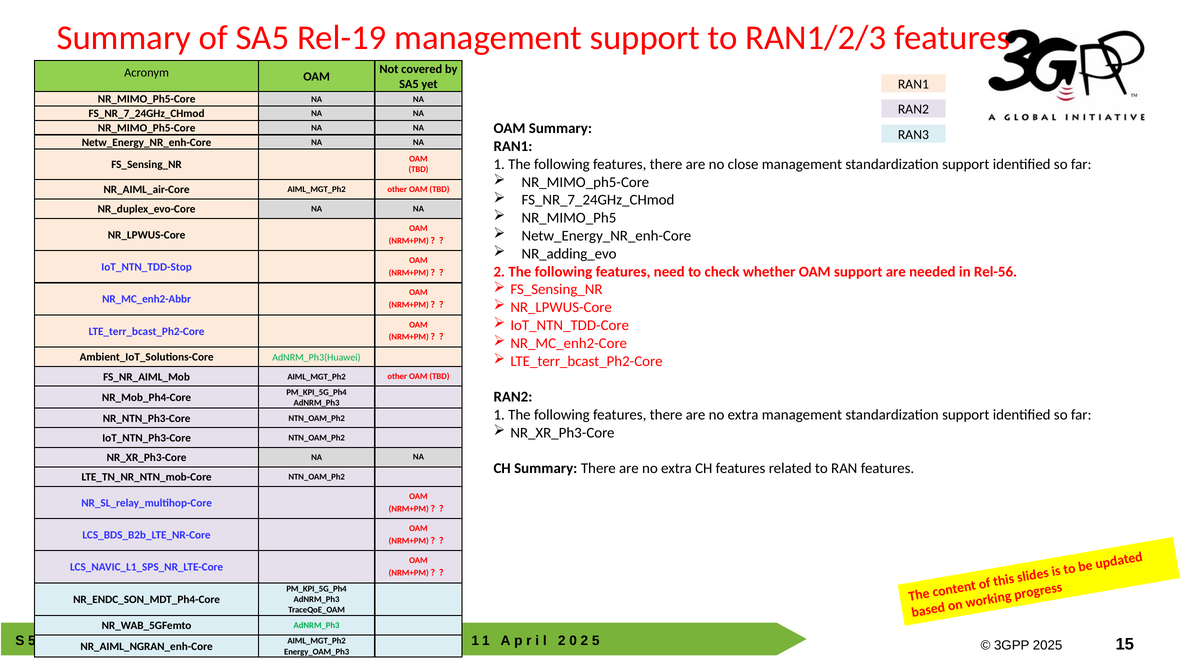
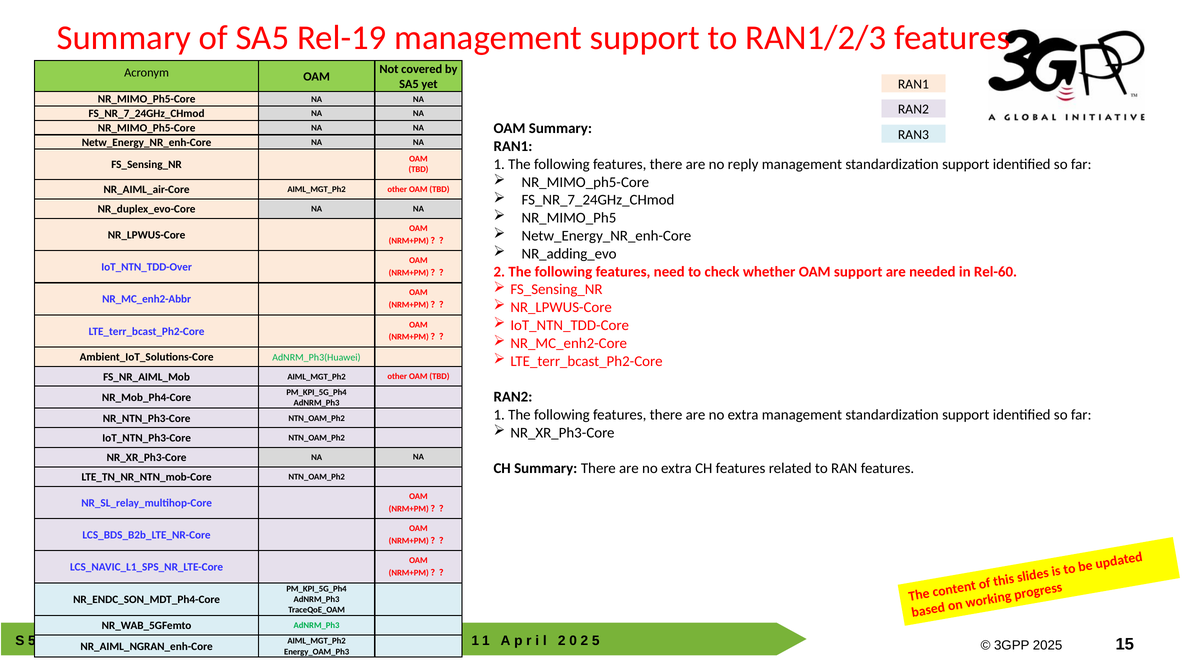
close: close -> reply
IoT_NTN_TDD-Stop: IoT_NTN_TDD-Stop -> IoT_NTN_TDD-Over
Rel-56: Rel-56 -> Rel-60
